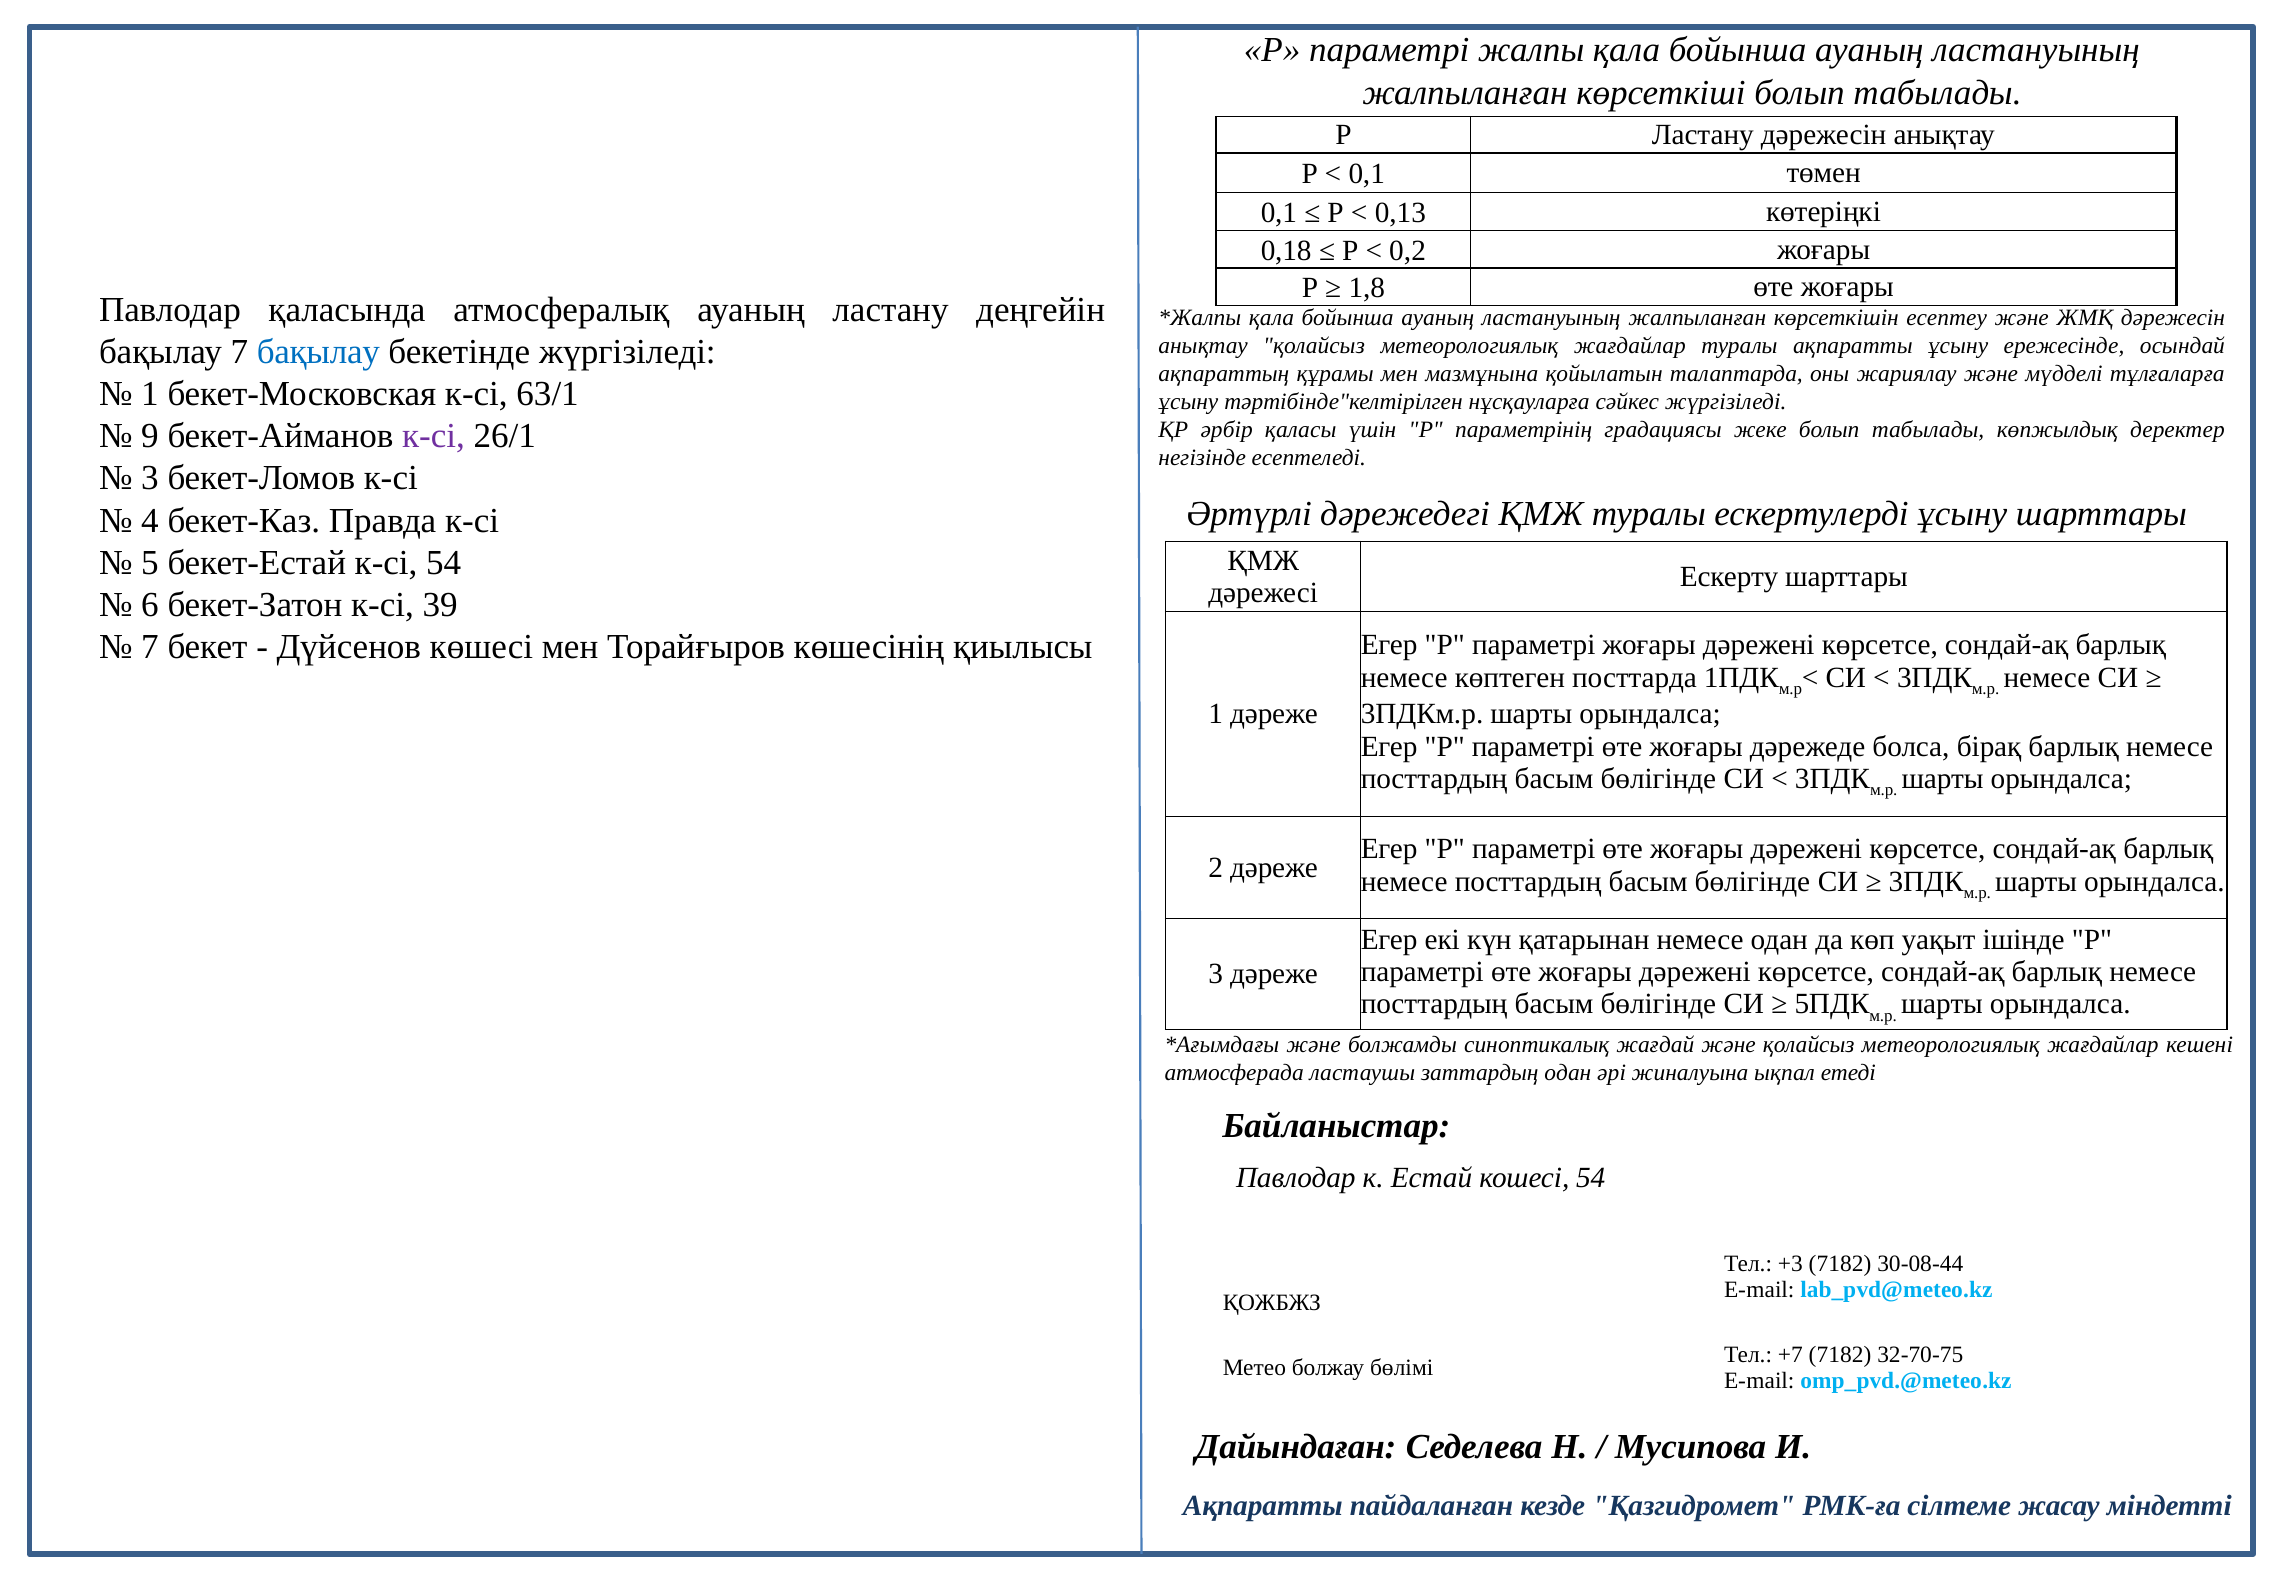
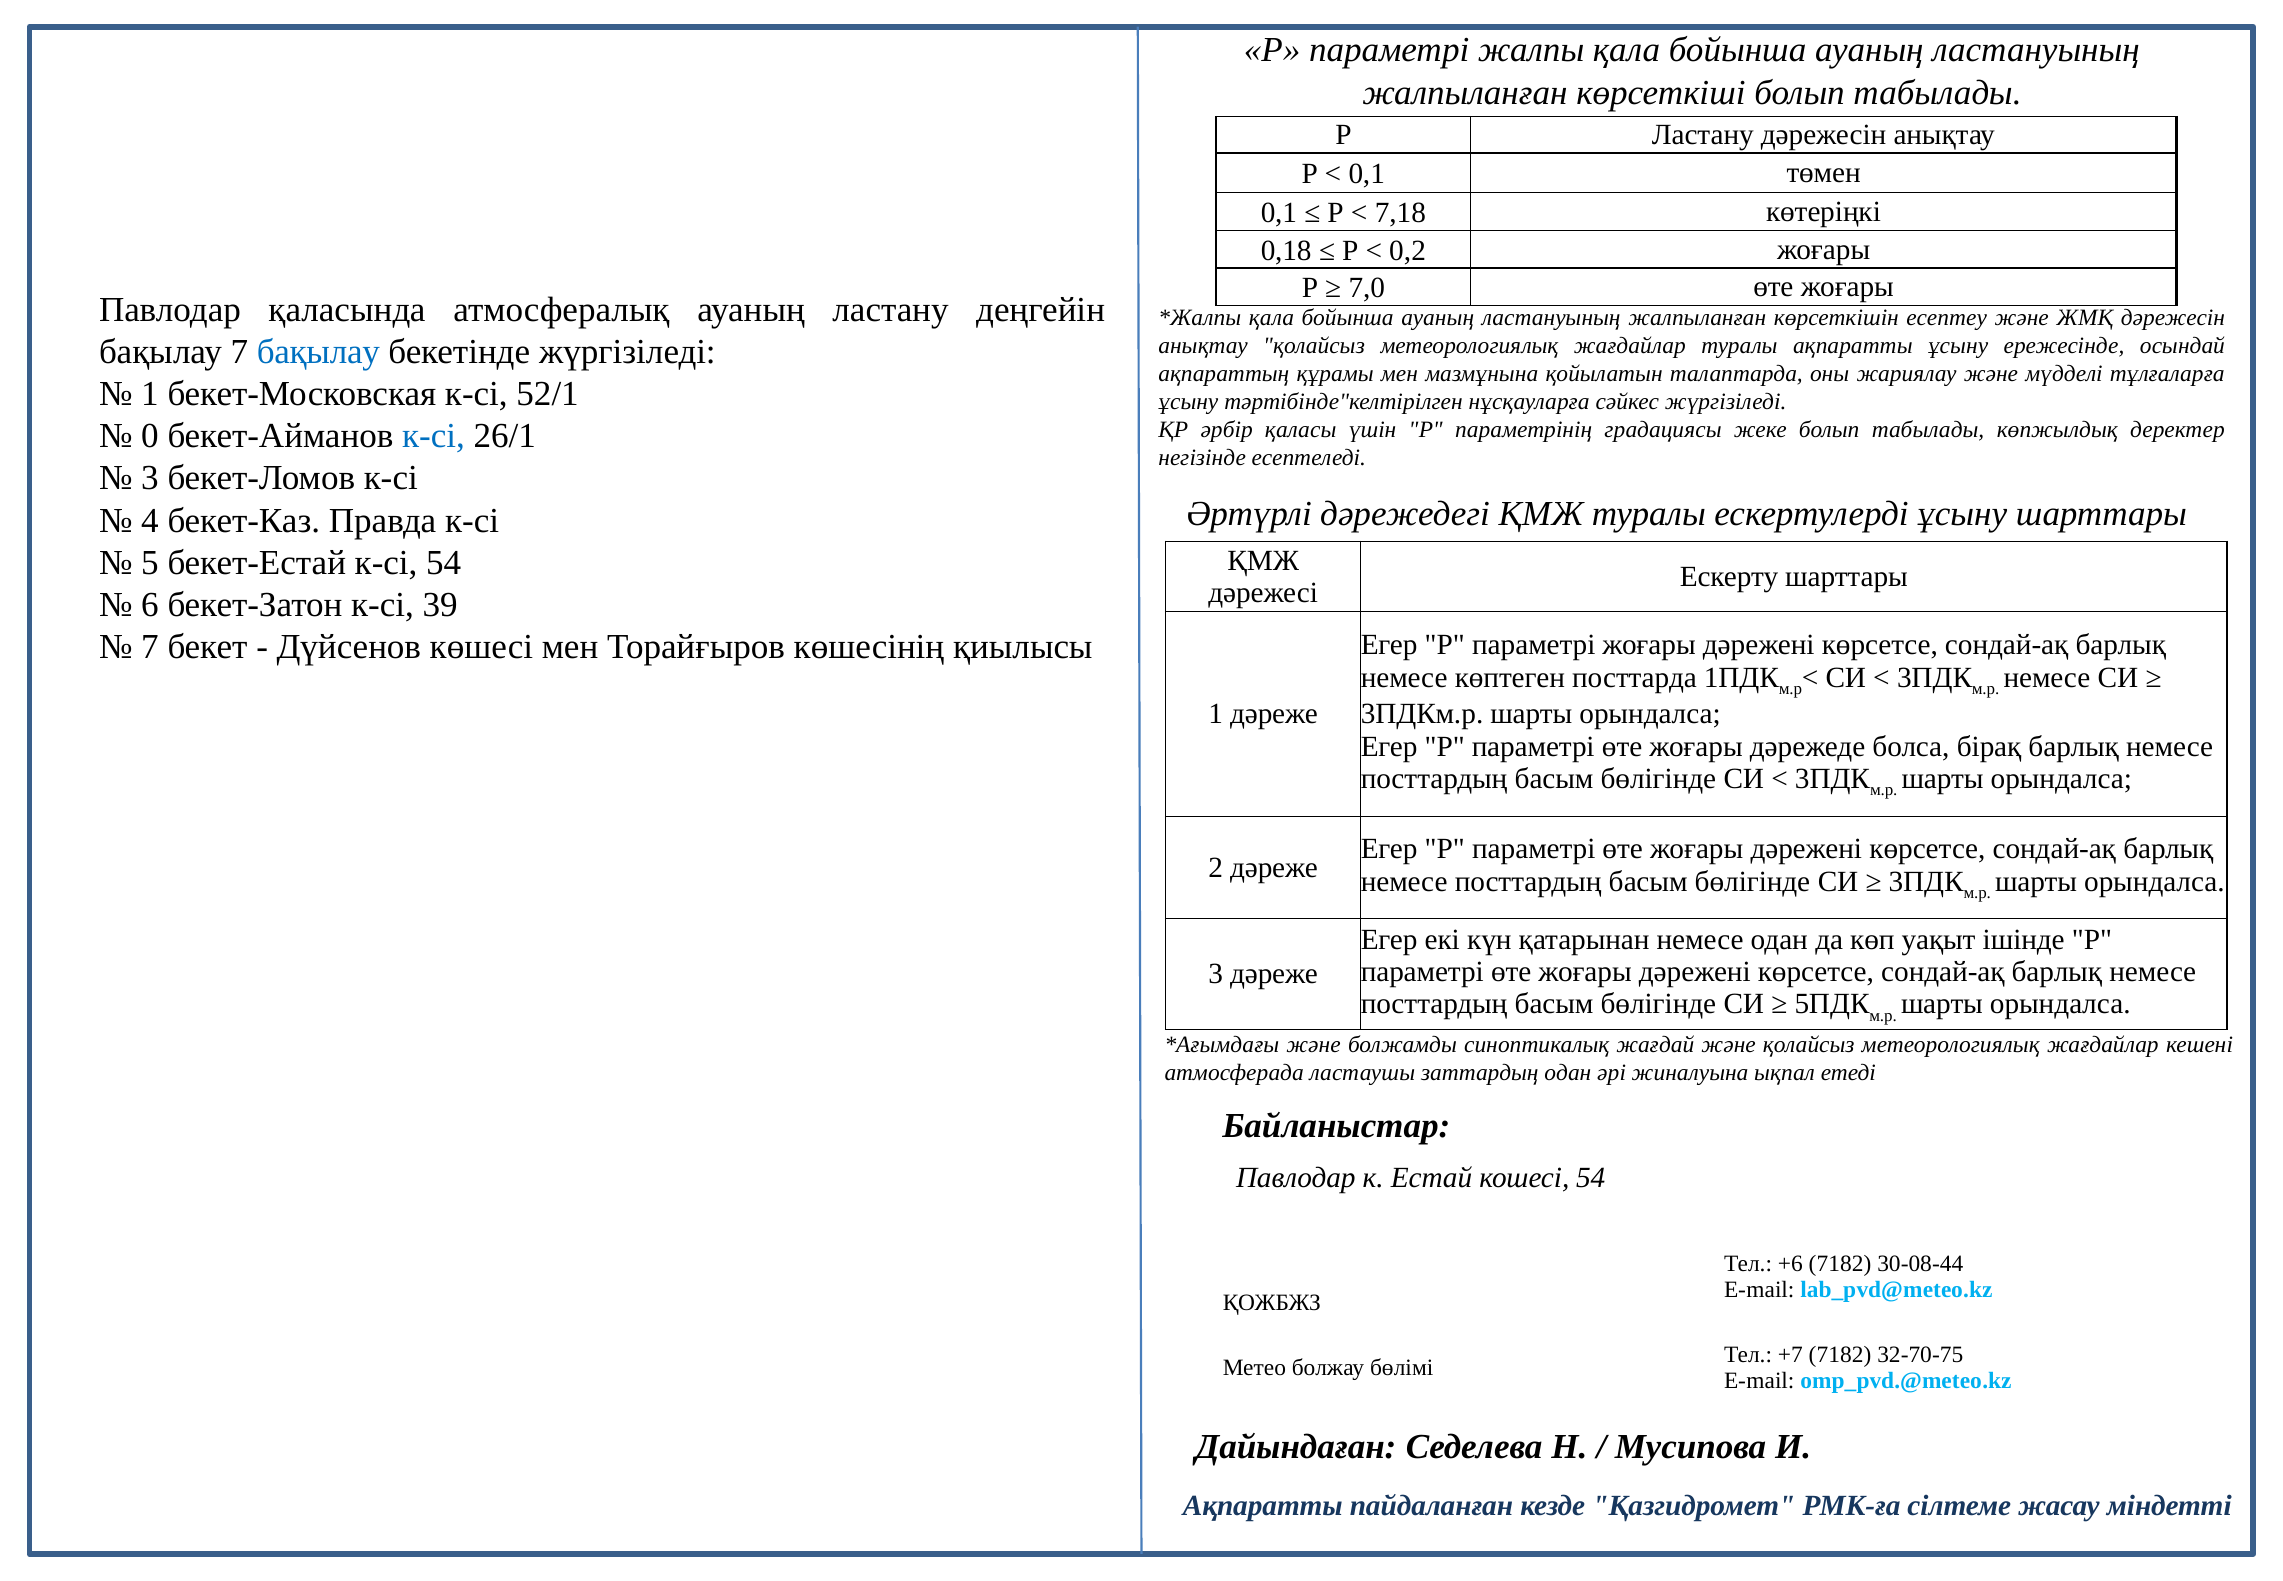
0,13: 0,13 -> 7,18
1,8: 1,8 -> 7,0
63/1: 63/1 -> 52/1
9: 9 -> 0
к-сі at (434, 436) colour: purple -> blue
+3: +3 -> +6
